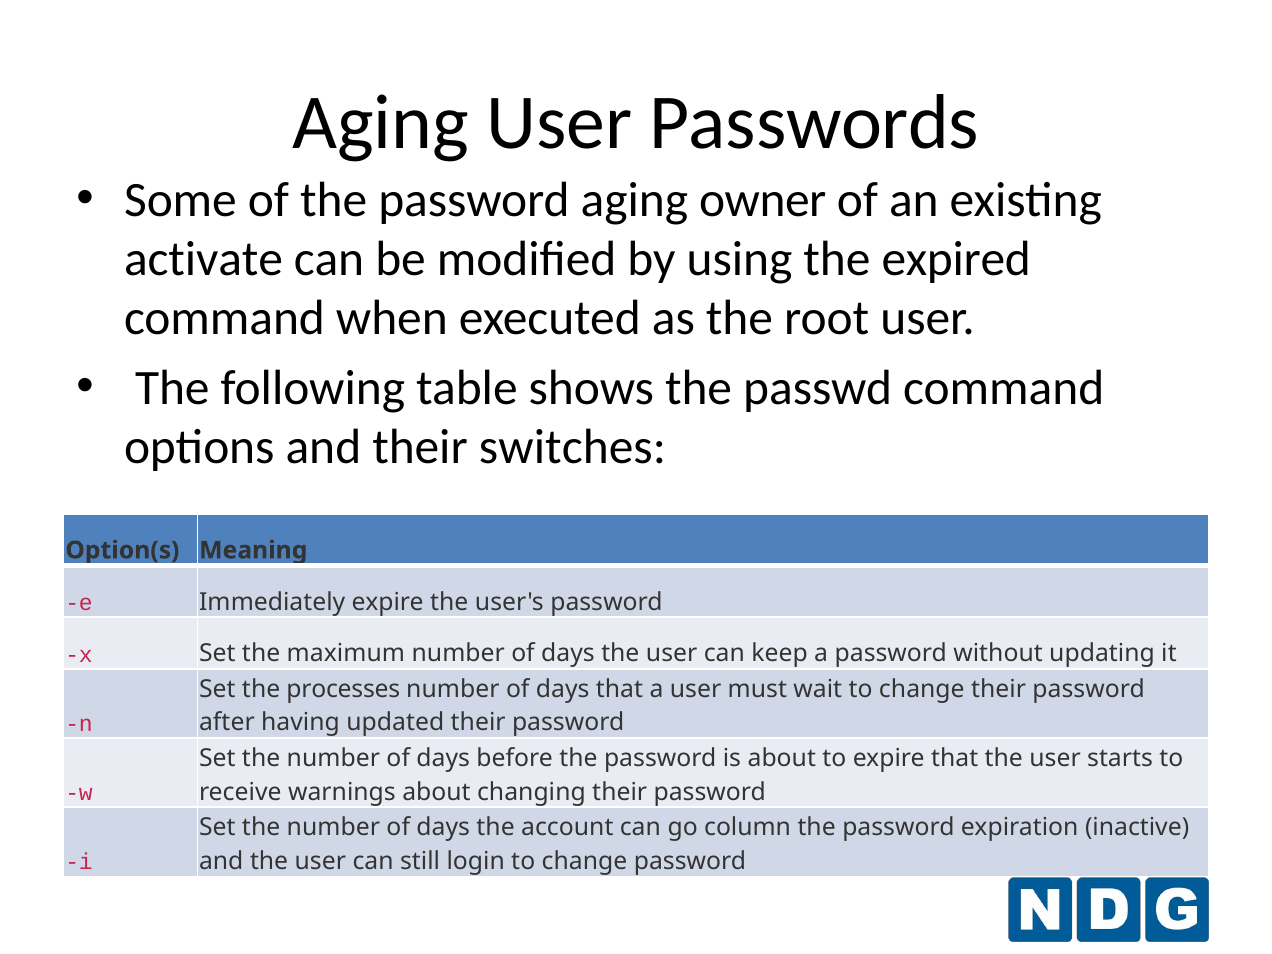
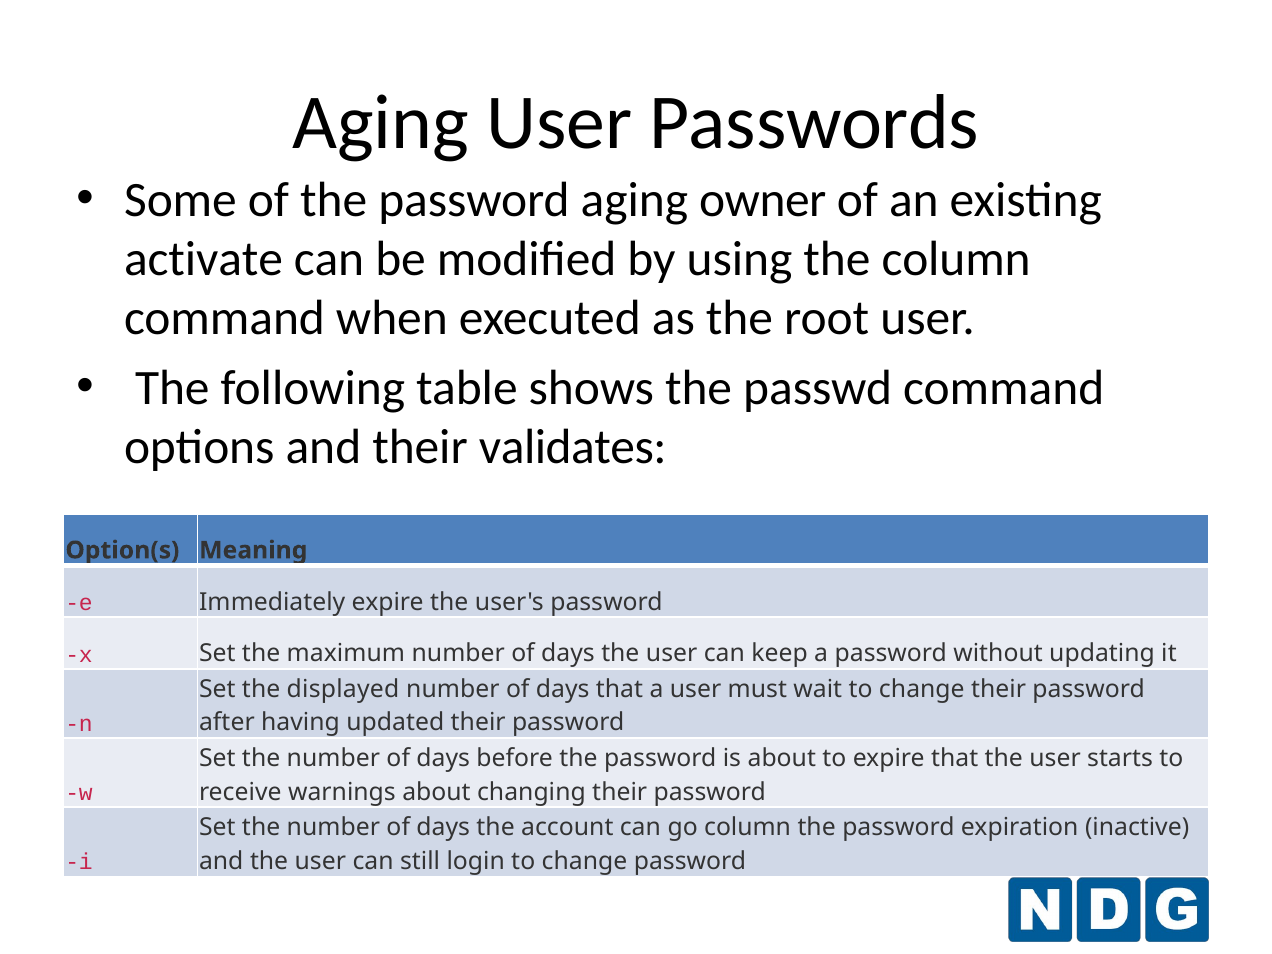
the expired: expired -> column
switches: switches -> validates
processes: processes -> displayed
